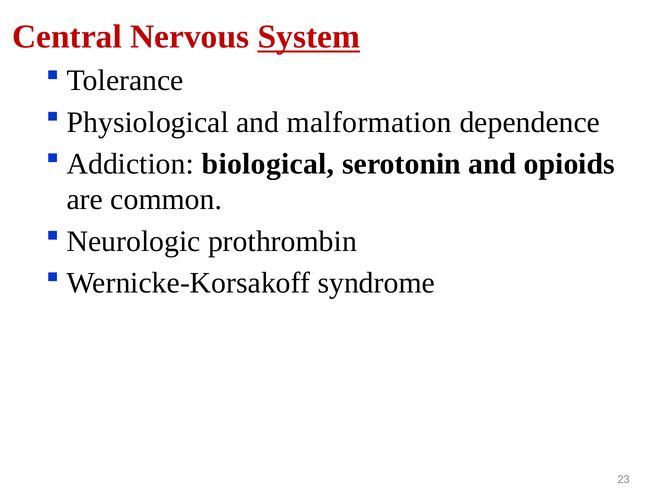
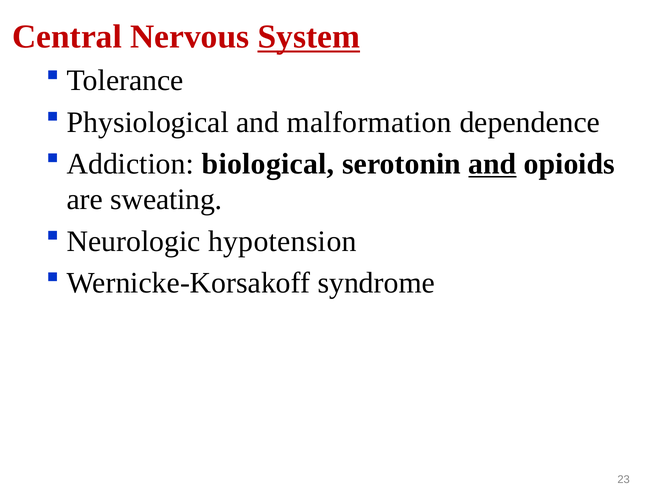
and at (492, 164) underline: none -> present
common: common -> sweating
prothrombin: prothrombin -> hypotension
